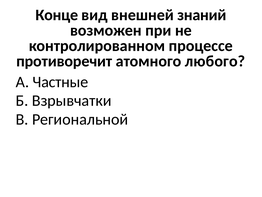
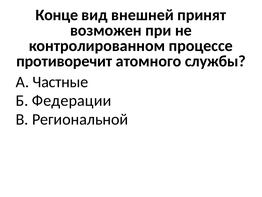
знаний: знаний -> принят
любого: любого -> службы
Взрывчатки: Взрывчатки -> Федерации
